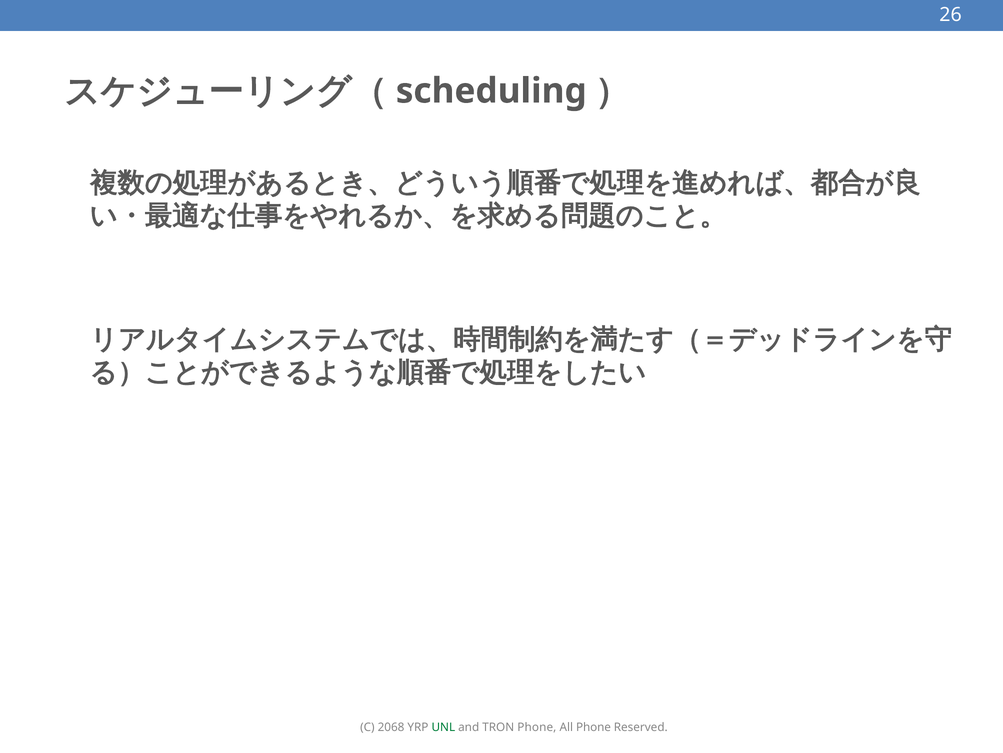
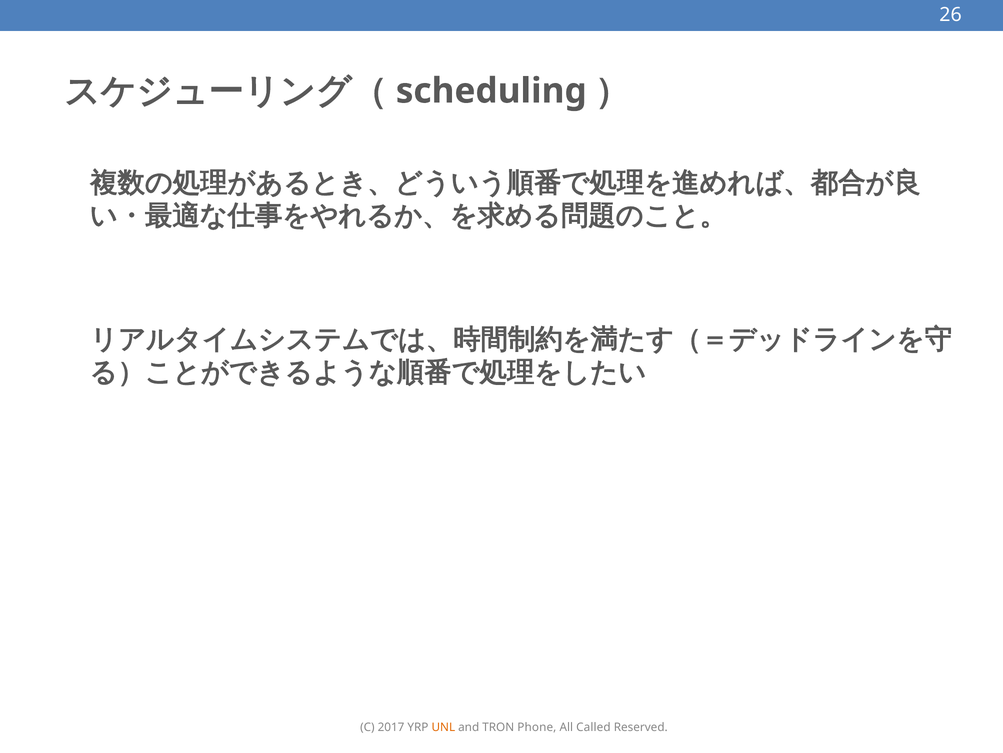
2068: 2068 -> 2017
UNL colour: green -> orange
All Phone: Phone -> Called
